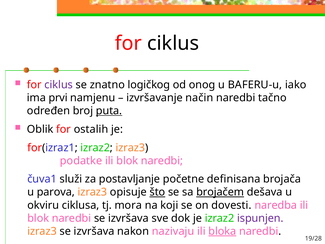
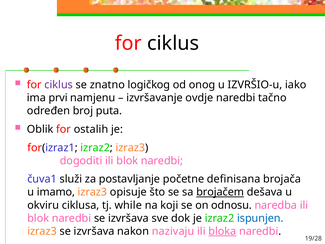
BAFERU-u: BAFERU-u -> IZVRŠIO-u
način: način -> ovdje
puta underline: present -> none
podatke: podatke -> dogoditi
parova: parova -> imamo
što underline: present -> none
mora: mora -> while
dovesti: dovesti -> odnosu
ispunjen colour: purple -> blue
